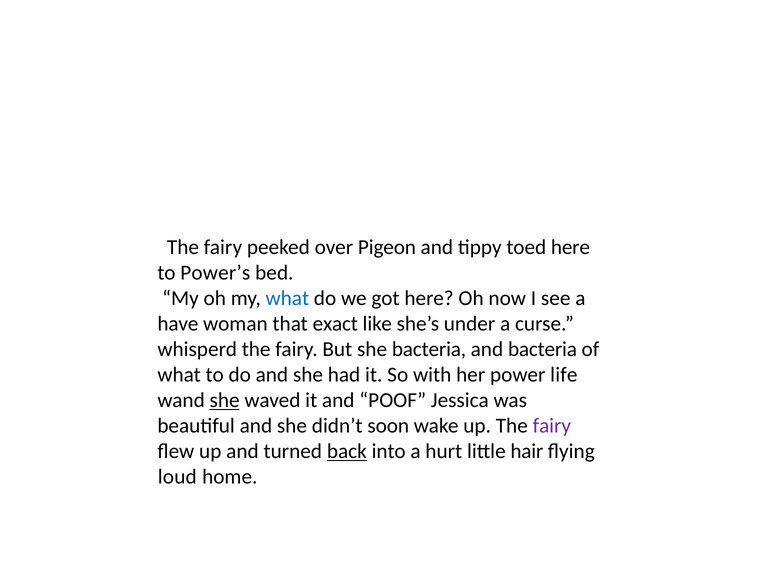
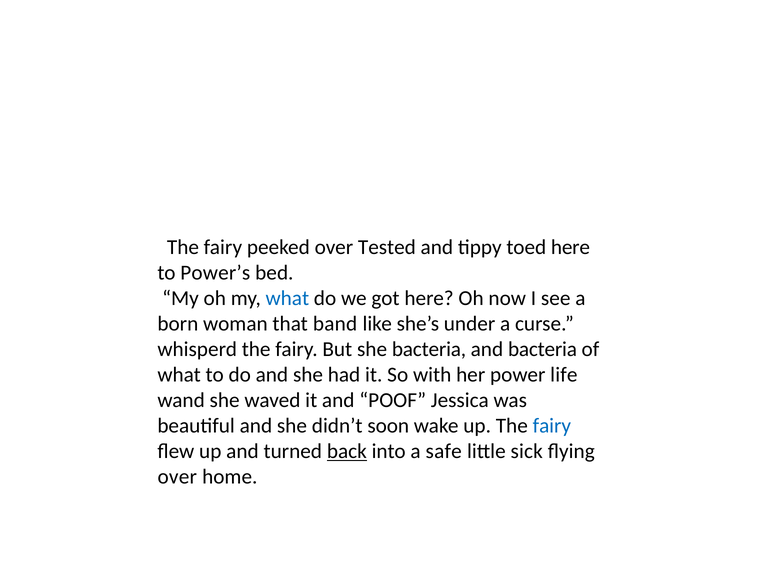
Pigeon: Pigeon -> Tested
have: have -> born
exact: exact -> band
she at (225, 400) underline: present -> none
fairy at (552, 426) colour: purple -> blue
hurt: hurt -> safe
hair: hair -> sick
loud at (177, 477): loud -> over
